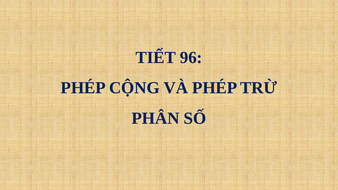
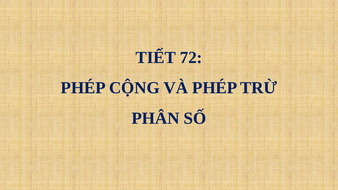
96: 96 -> 72
